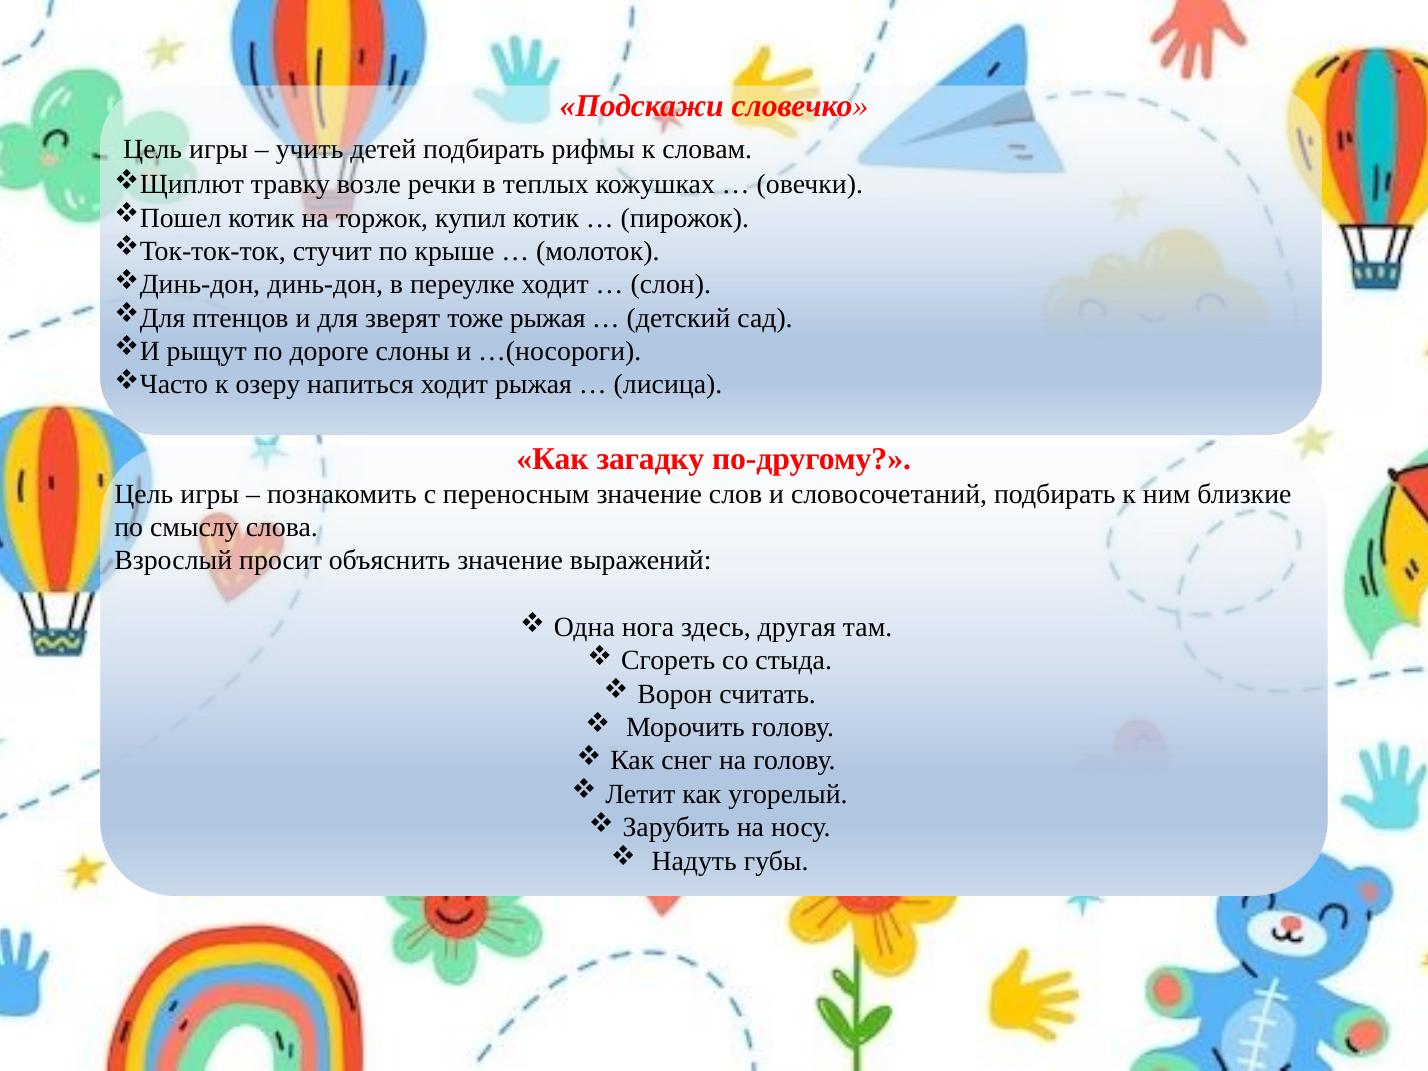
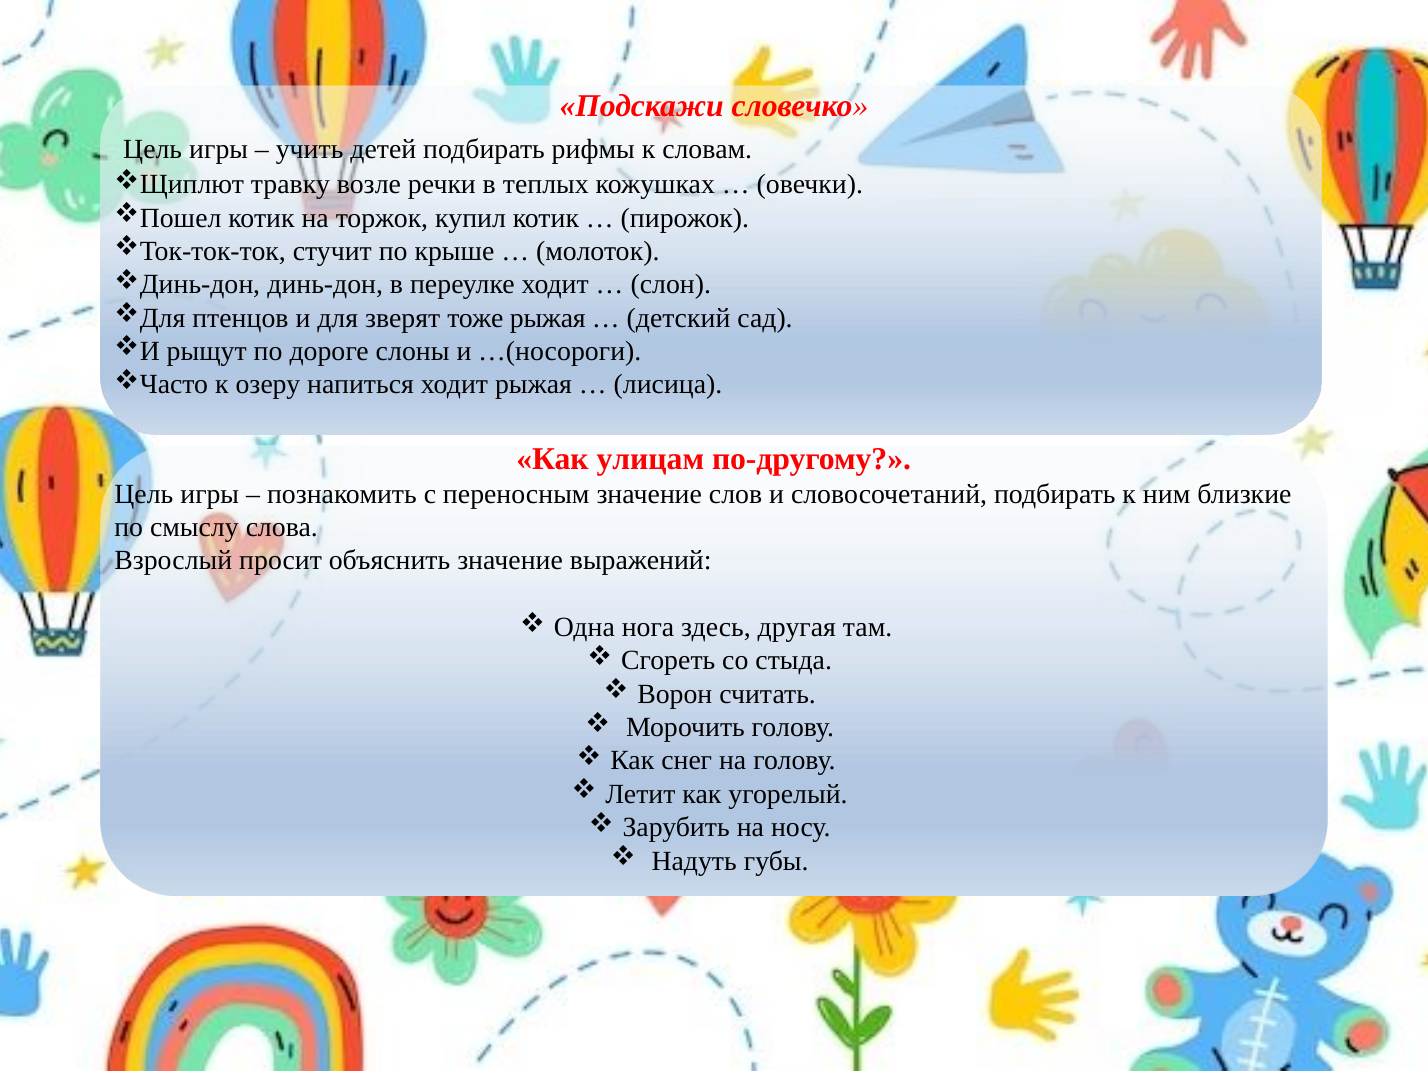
загадку: загадку -> улицам
